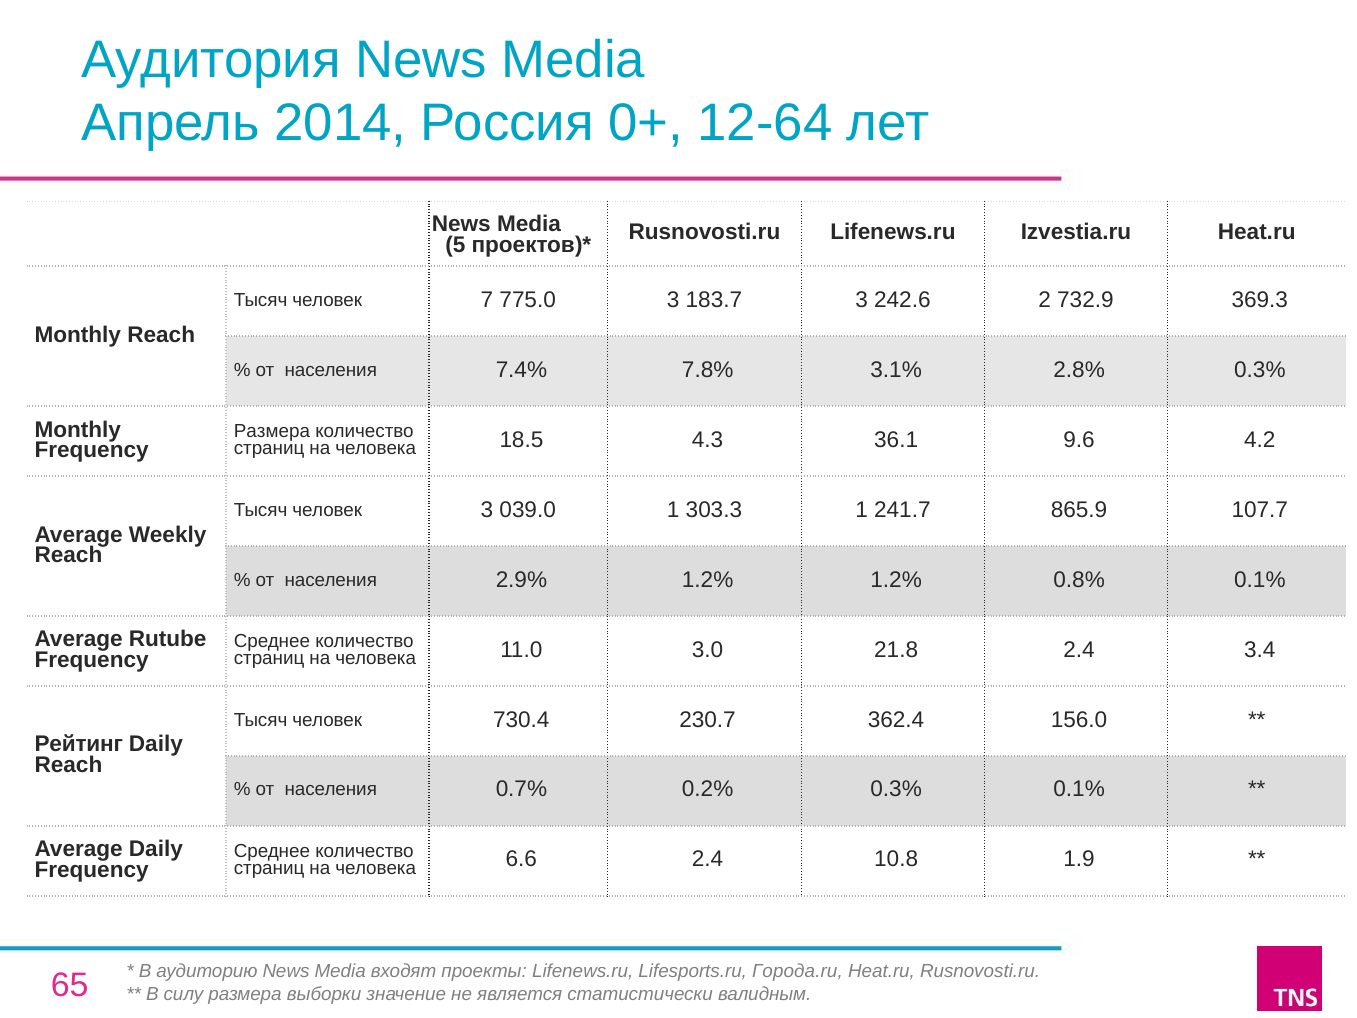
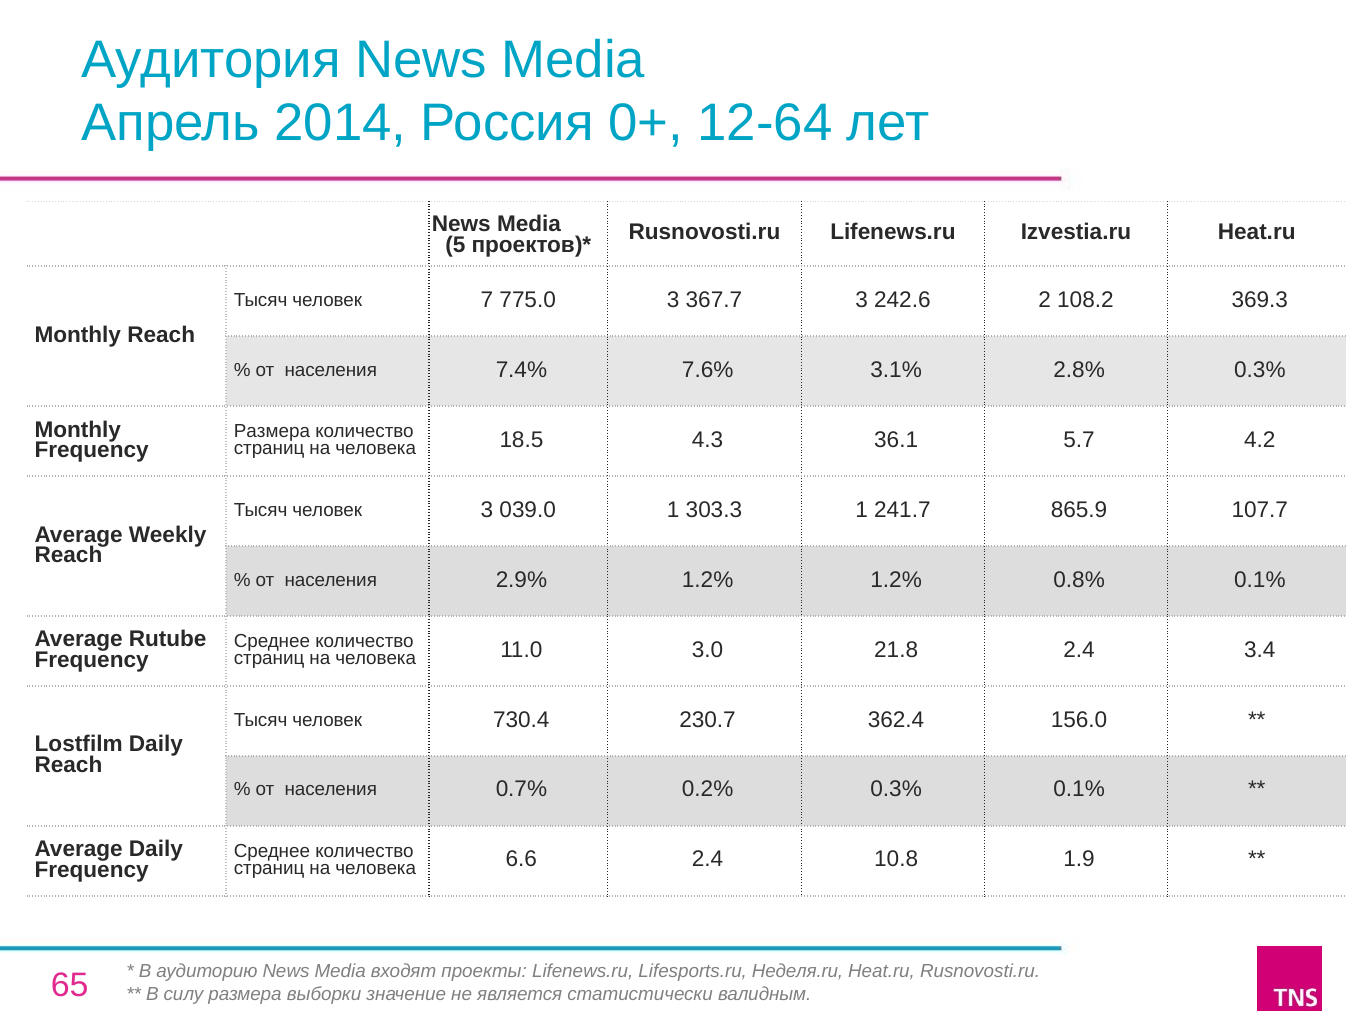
183.7: 183.7 -> 367.7
732.9: 732.9 -> 108.2
7.8%: 7.8% -> 7.6%
9.6: 9.6 -> 5.7
Рейтинг: Рейтинг -> Lostfilm
Города.ru: Города.ru -> Неделя.ru
